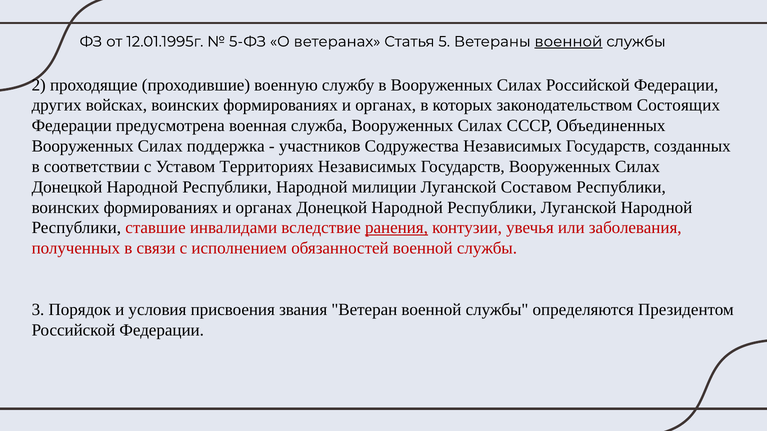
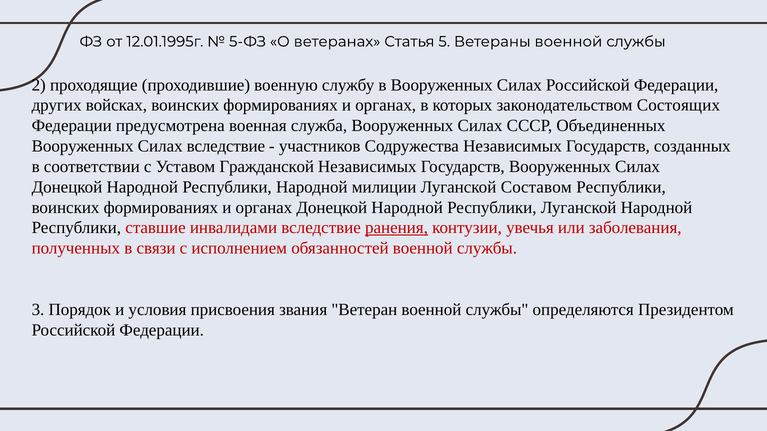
военной at (568, 42) underline: present -> none
Силах поддержка: поддержка -> вследствие
Территориях: Территориях -> Гражданской
